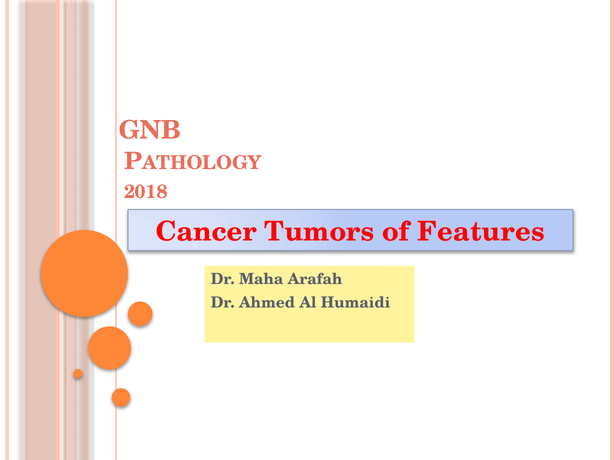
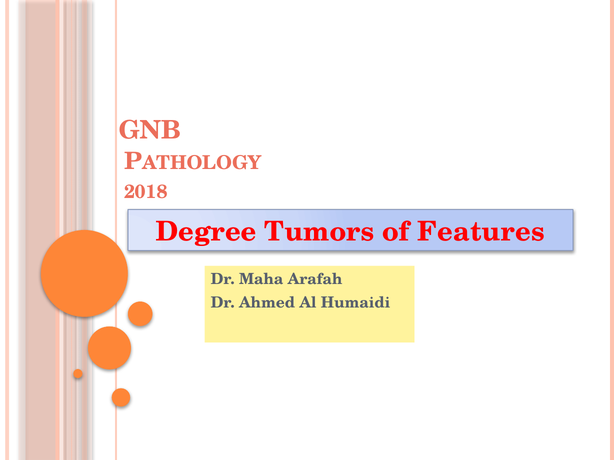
Cancer: Cancer -> Degree
